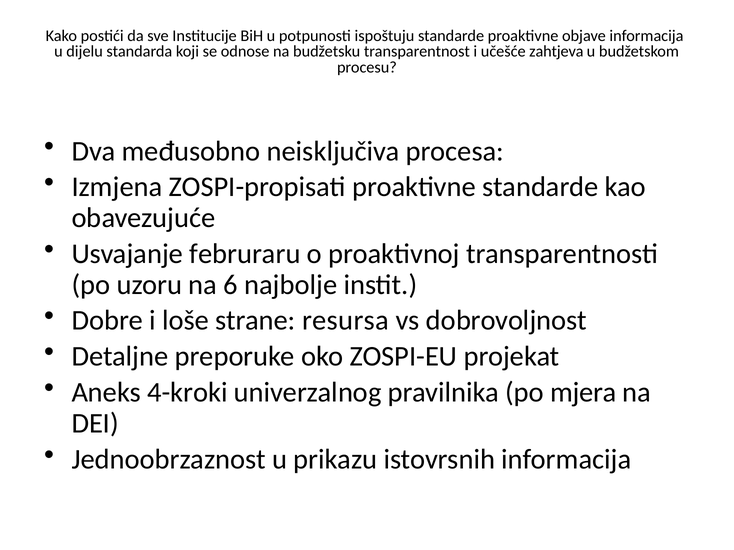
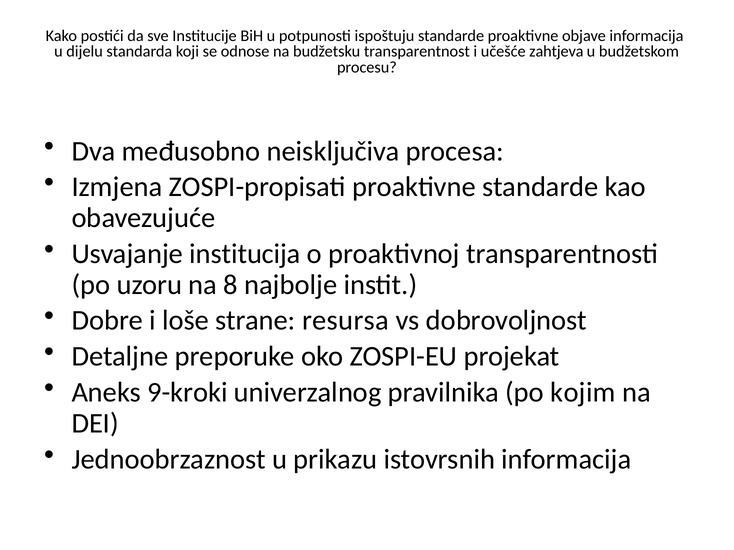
februraru: februraru -> institucija
6: 6 -> 8
4-kroki: 4-kroki -> 9-kroki
mjera: mjera -> kojim
